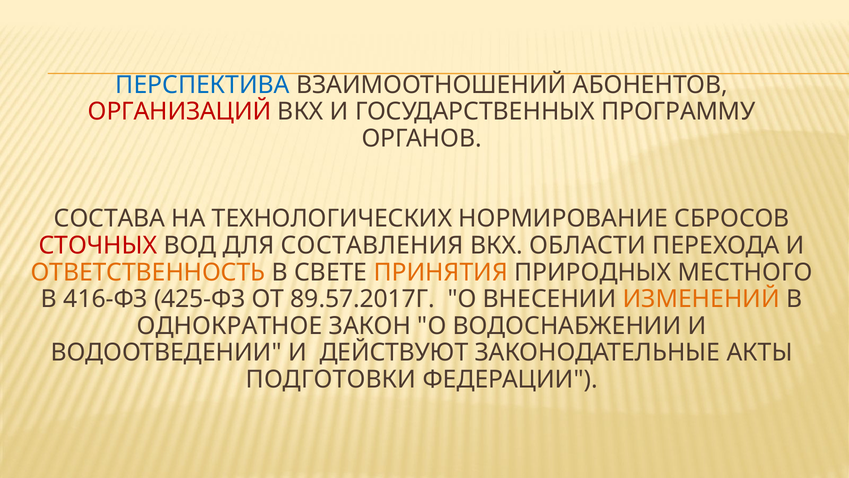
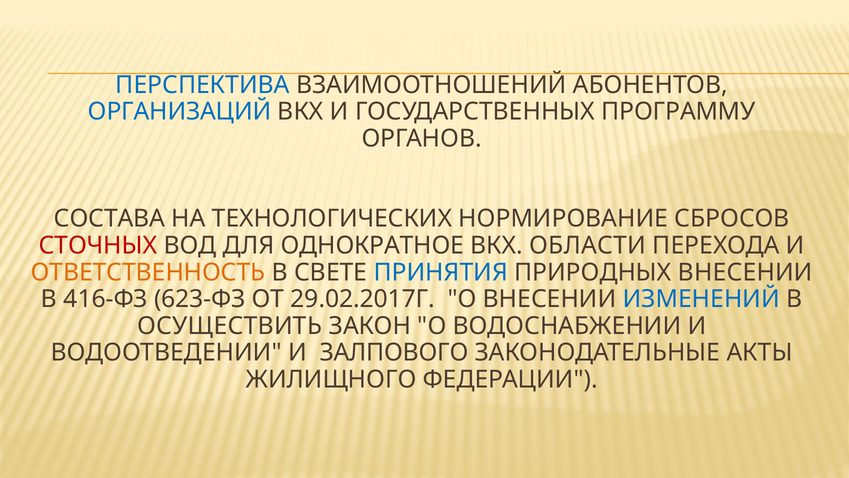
ОРГАНИЗАЦИЙ colour: red -> blue
СОСТАВЛЕНИЯ: СОСТАВЛЕНИЯ -> ОДНОКРАТНОЕ
ПРИНЯТИЯ colour: orange -> blue
ПРИРОДНЫХ МЕСТНОГО: МЕСТНОГО -> ВНЕСЕНИИ
425-ФЗ: 425-ФЗ -> 623-ФЗ
89.57.2017Г: 89.57.2017Г -> 29.02.2017Г
ИЗМЕНЕНИЙ colour: orange -> blue
ОДНОКРАТНОЕ: ОДНОКРАТНОЕ -> ОСУЩЕСТВИТЬ
ДЕЙСТВУЮТ: ДЕЙСТВУЮТ -> ЗАЛПОВОГО
ПОДГОТОВКИ: ПОДГОТОВКИ -> ЖИЛИЩНОГО
